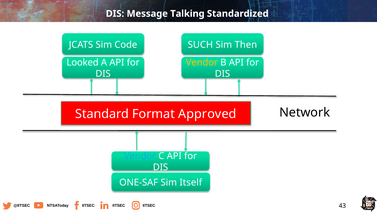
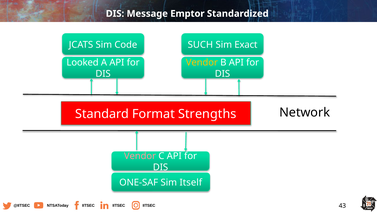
Talking: Talking -> Emptor
Then: Then -> Exact
Approved: Approved -> Strengths
Vendor at (140, 156) colour: light blue -> pink
